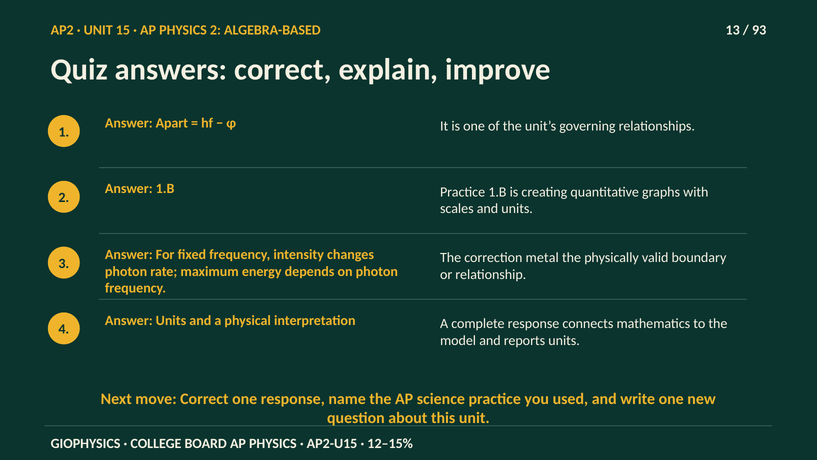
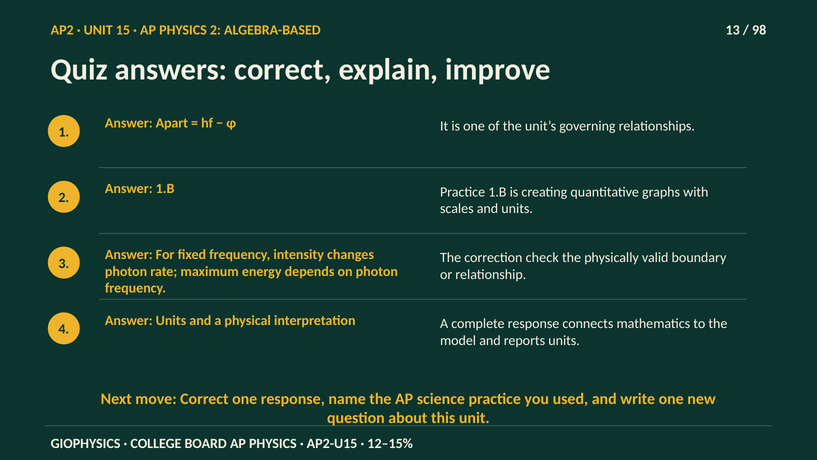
93: 93 -> 98
metal: metal -> check
